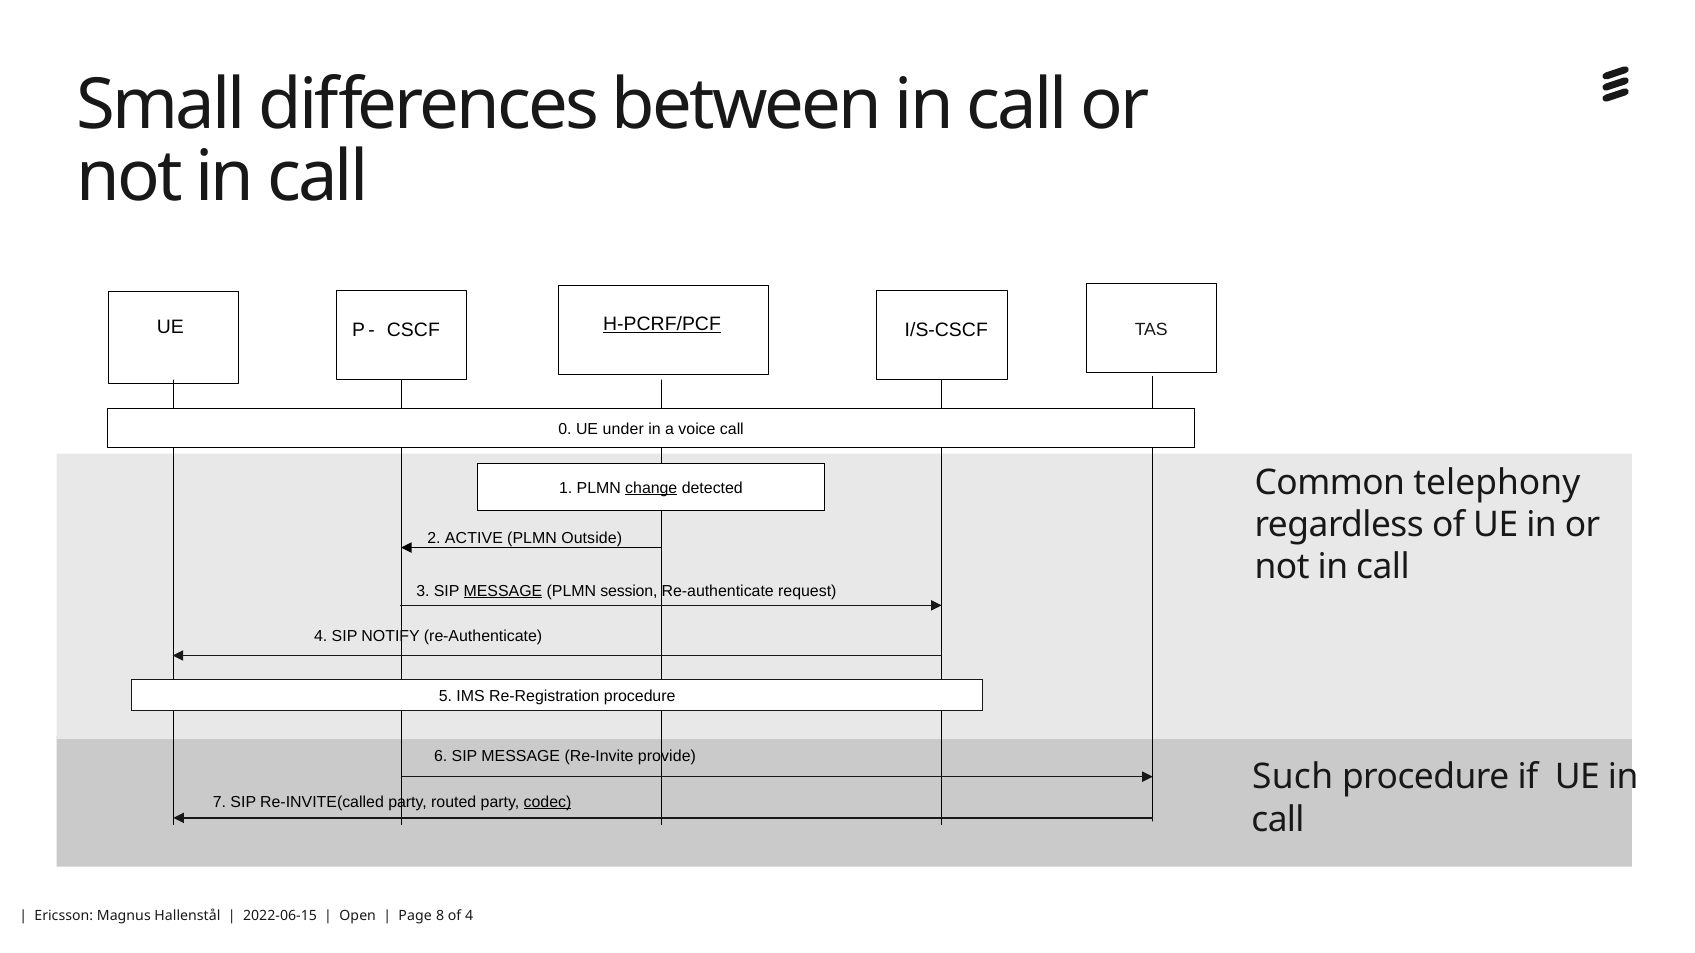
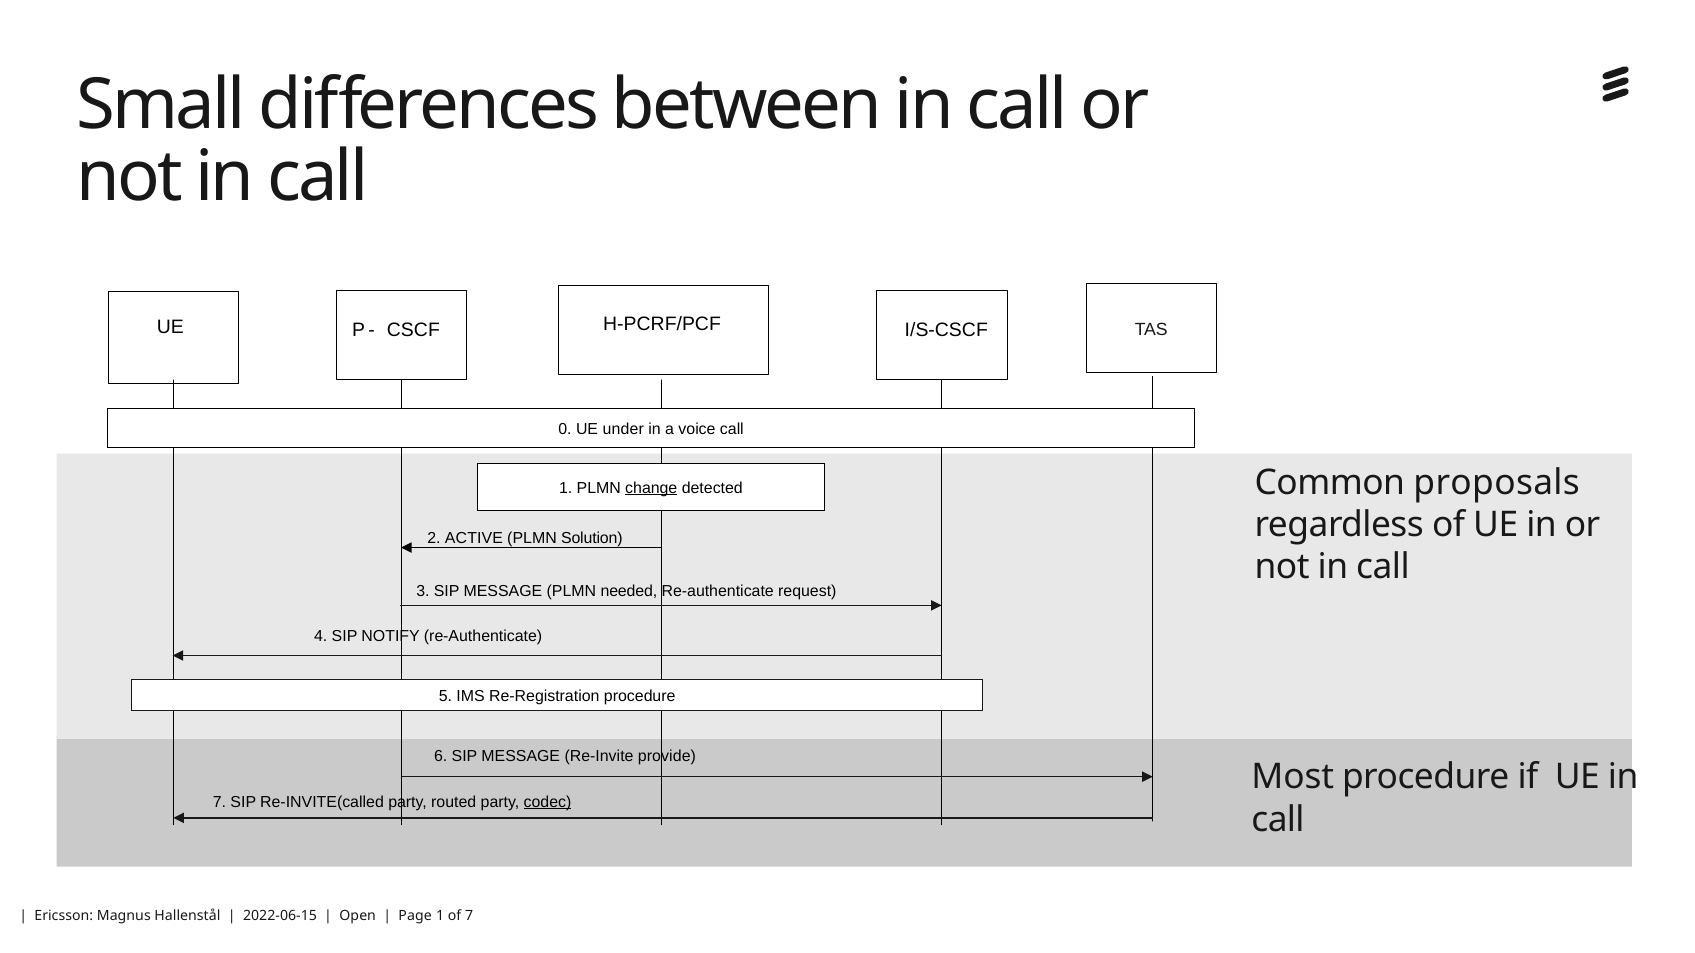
H-PCRF/PCF underline: present -> none
telephony: telephony -> proposals
Outside: Outside -> Solution
MESSAGE at (503, 591) underline: present -> none
session: session -> needed
Such: Such -> Most
8 at (440, 917): 8 -> 1
of 4: 4 -> 7
